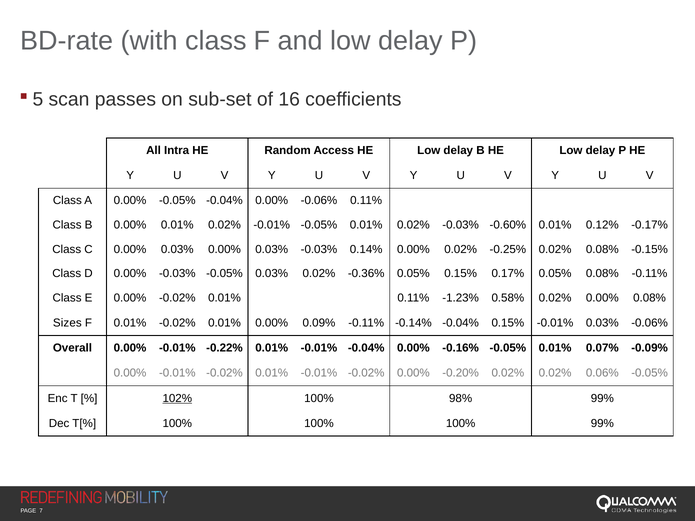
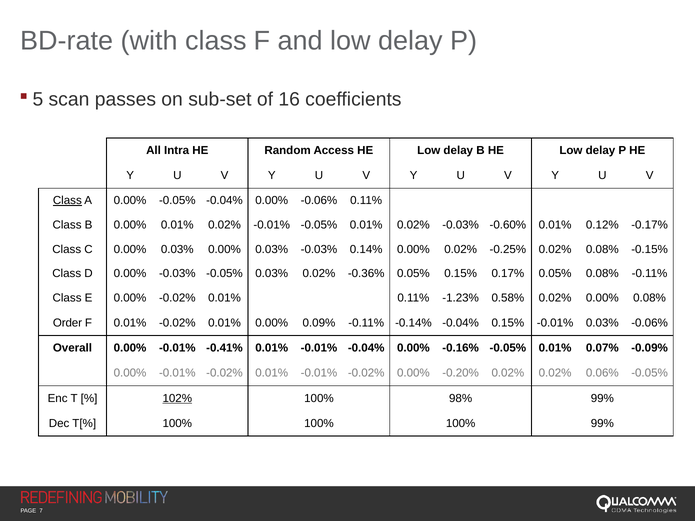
Class at (67, 201) underline: none -> present
Sizes: Sizes -> Order
-0.22%: -0.22% -> -0.41%
